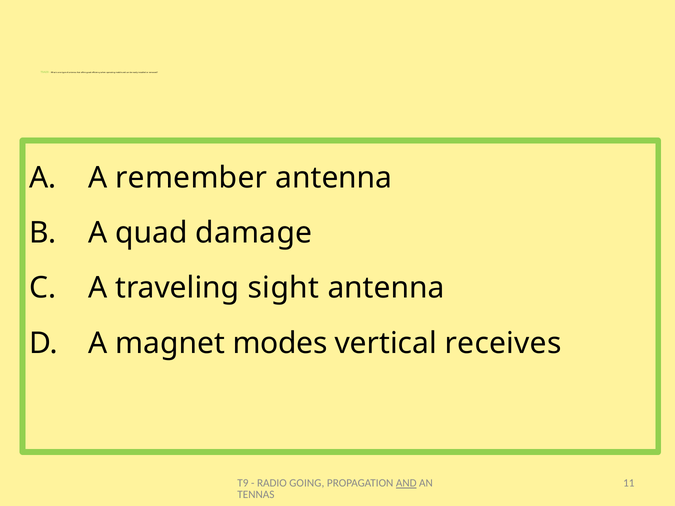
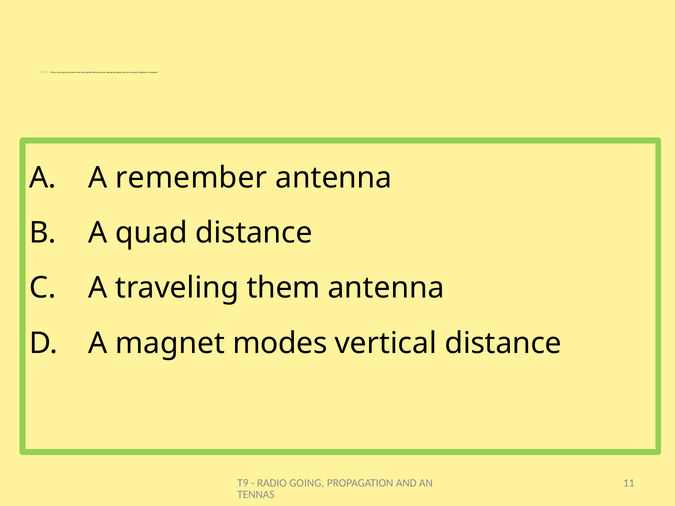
quad damage: damage -> distance
sight: sight -> them
vertical receives: receives -> distance
AND at (406, 483) underline: present -> none
